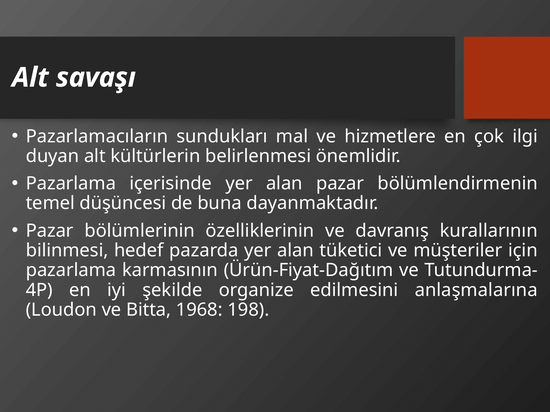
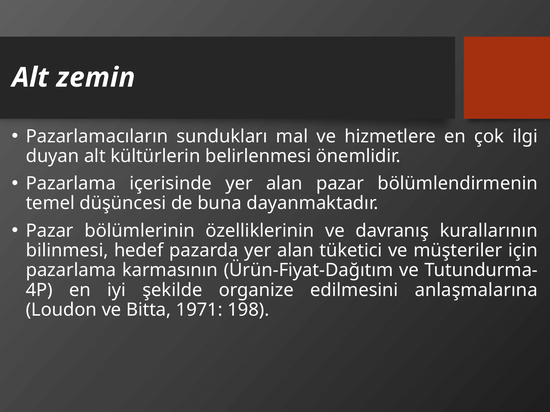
savaşı: savaşı -> zemin
1968: 1968 -> 1971
